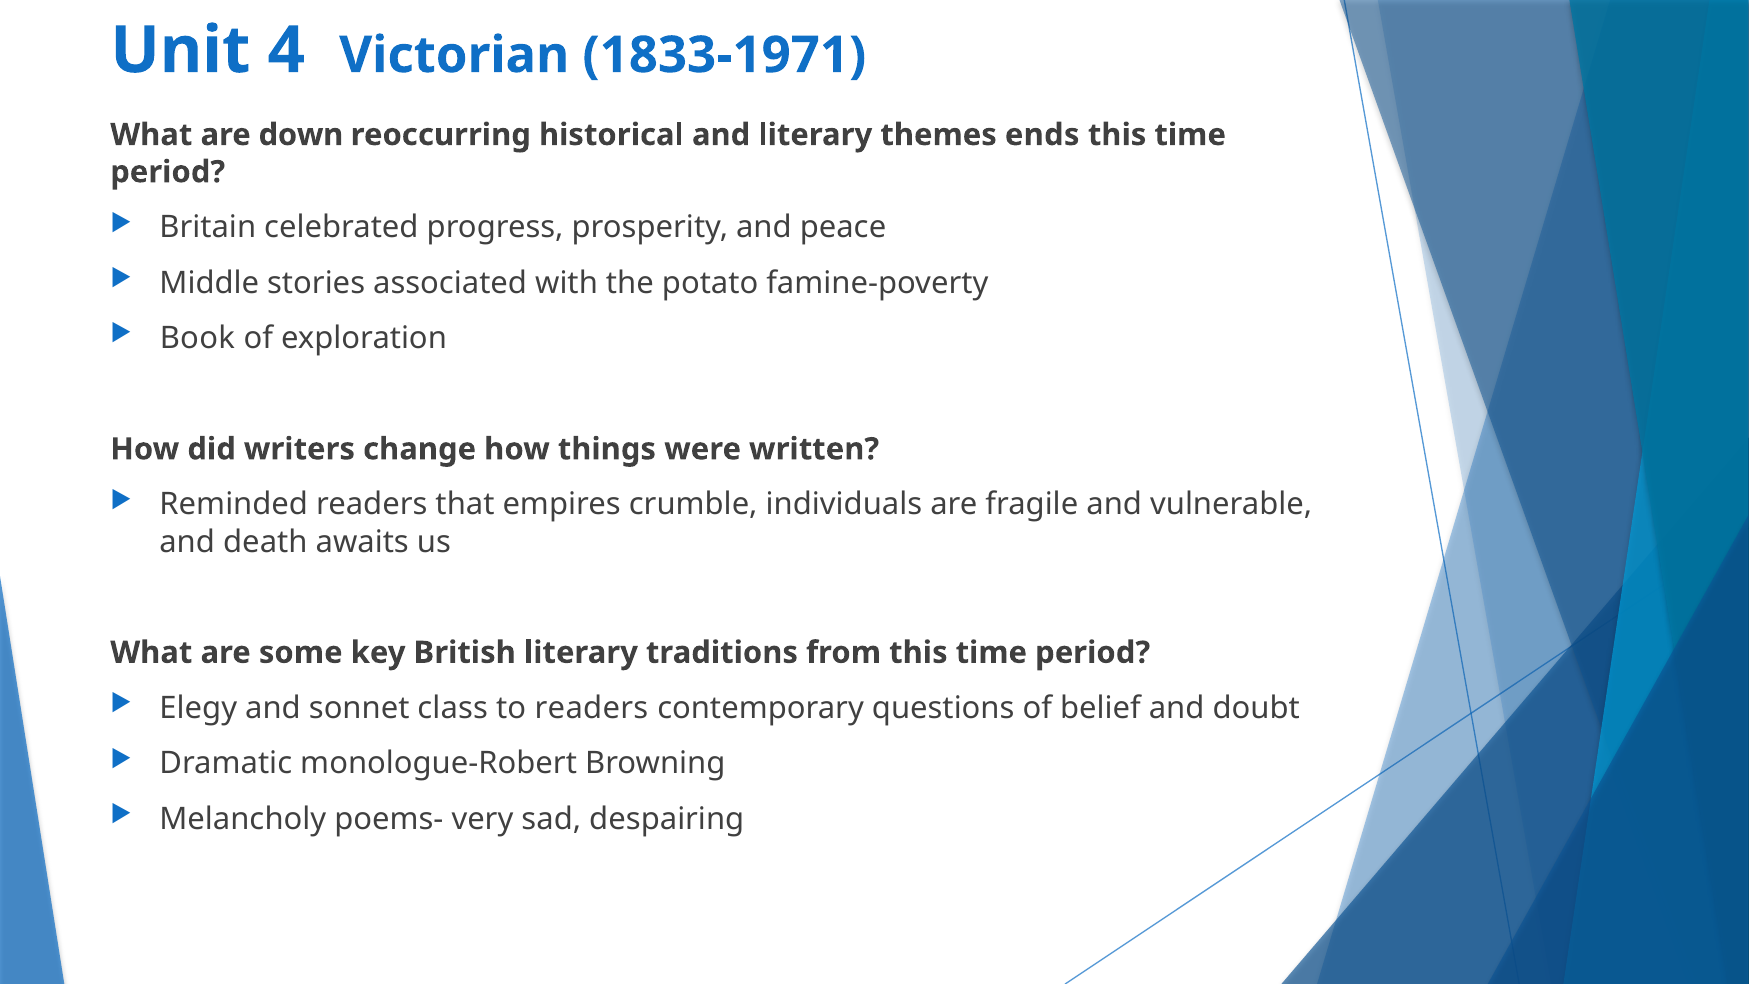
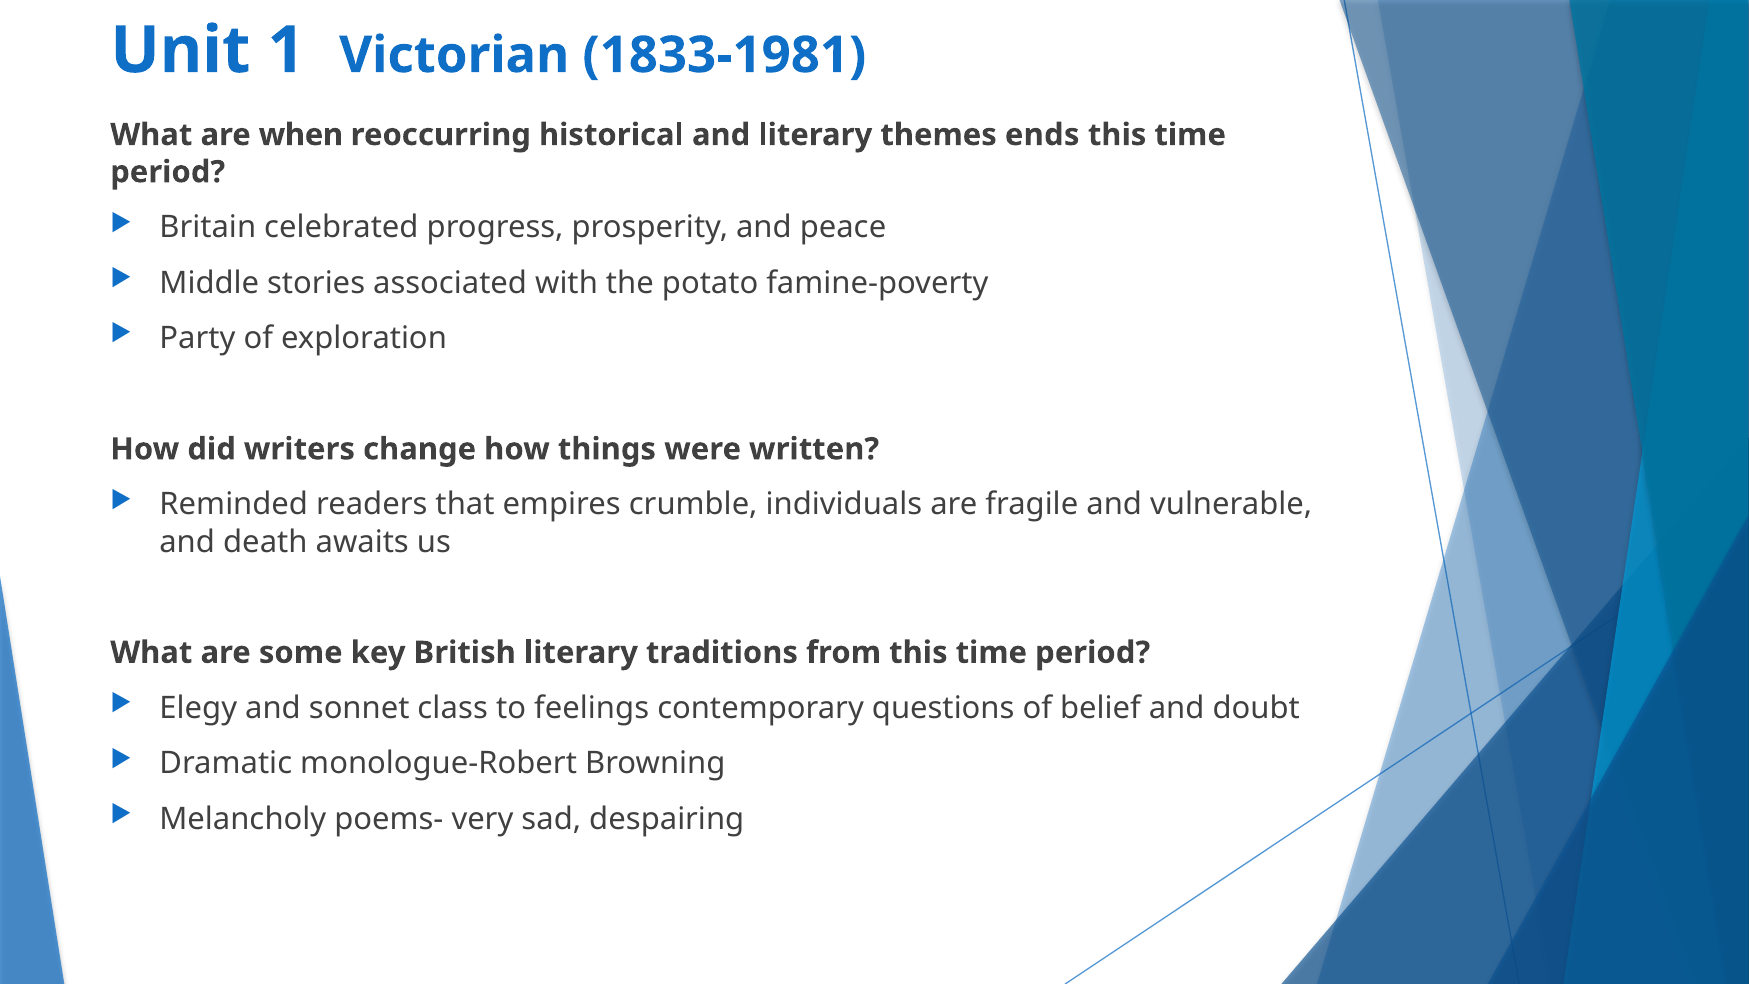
4: 4 -> 1
1833-1971: 1833-1971 -> 1833-1981
down: down -> when
Book: Book -> Party
to readers: readers -> feelings
